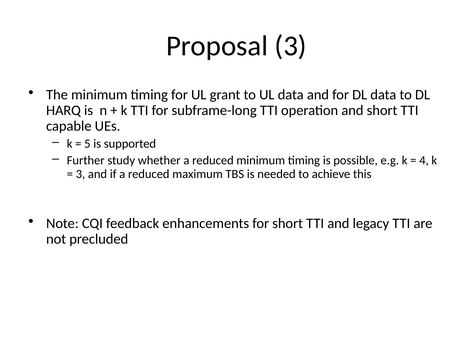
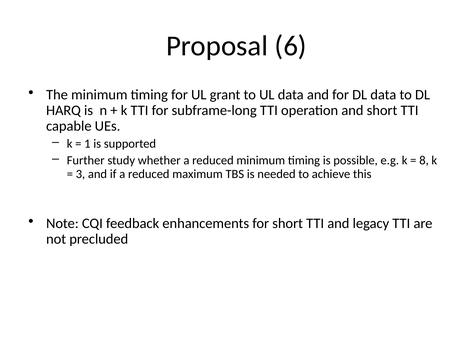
Proposal 3: 3 -> 6
5: 5 -> 1
4: 4 -> 8
